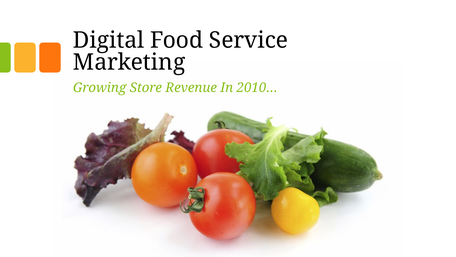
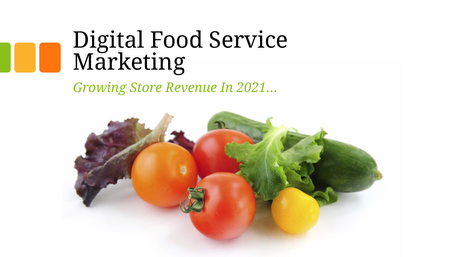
2010…: 2010… -> 2021…
